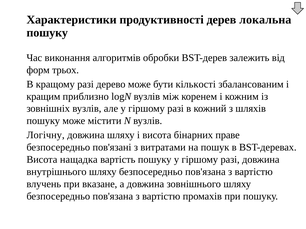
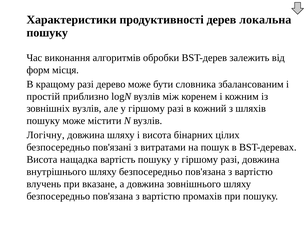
трьох: трьох -> місця
кількості: кількості -> словника
кращим: кращим -> простій
праве: праве -> цілих
